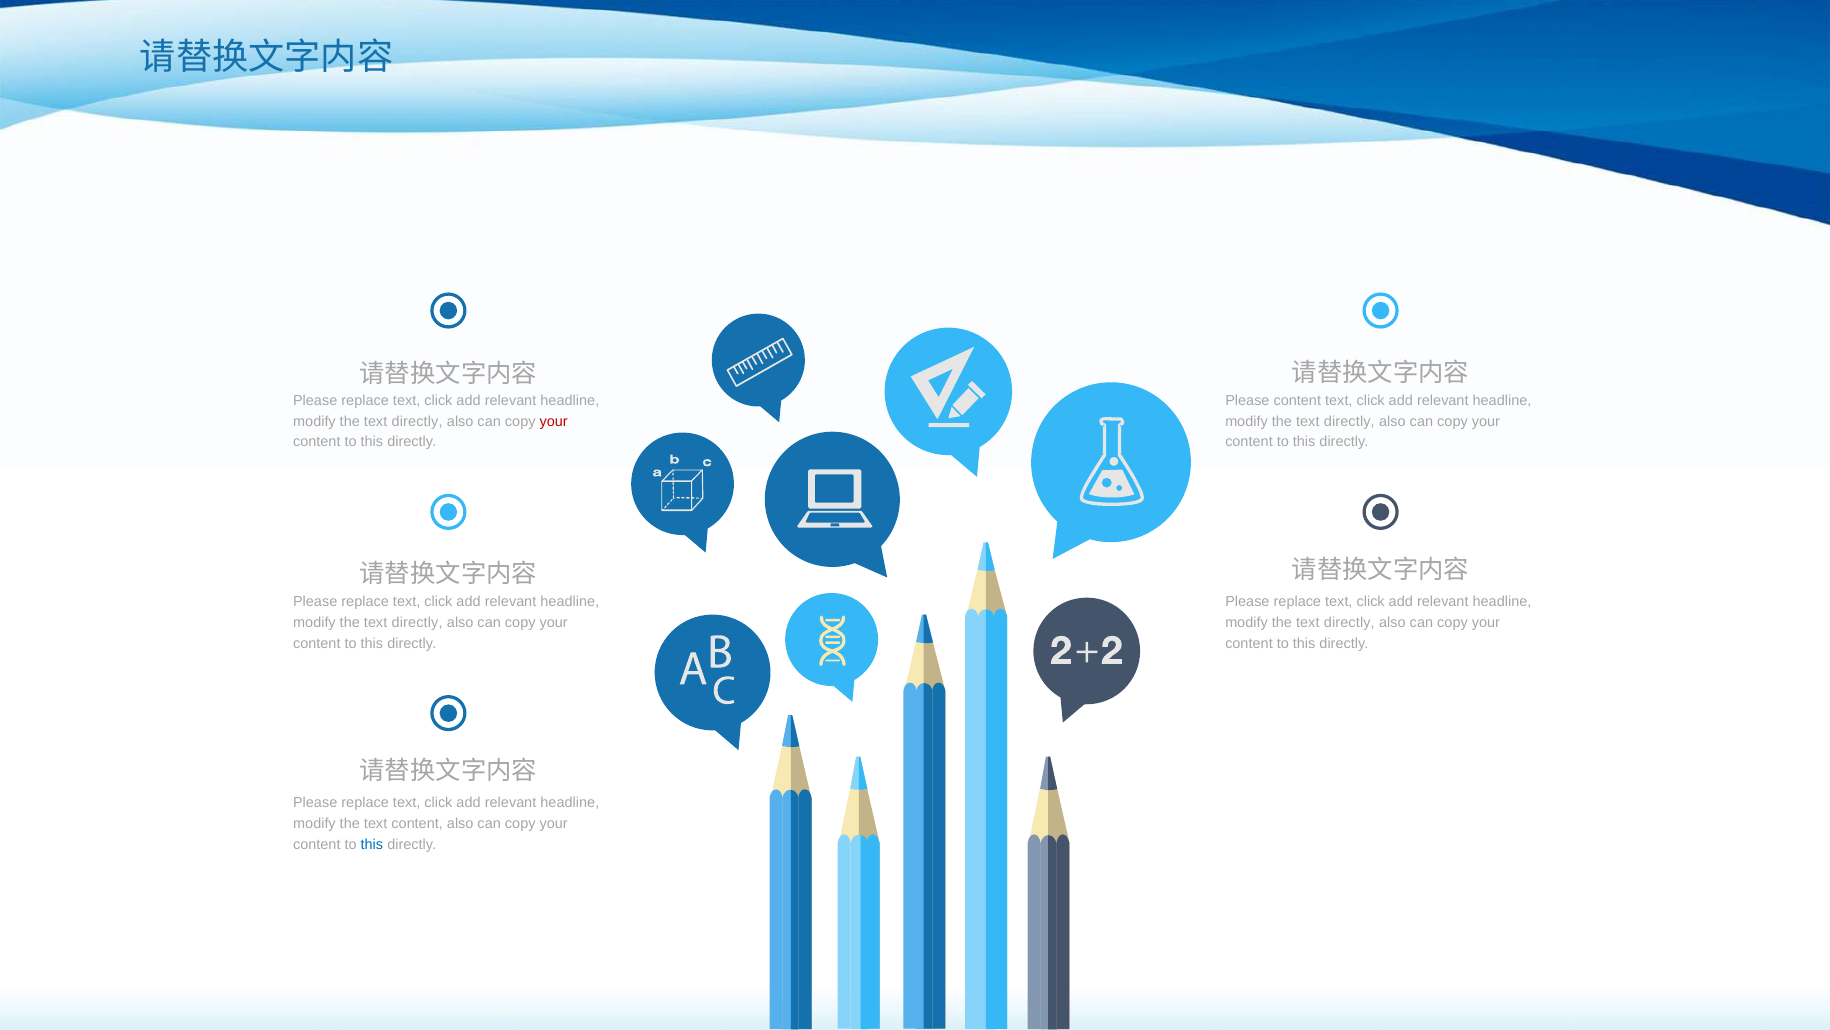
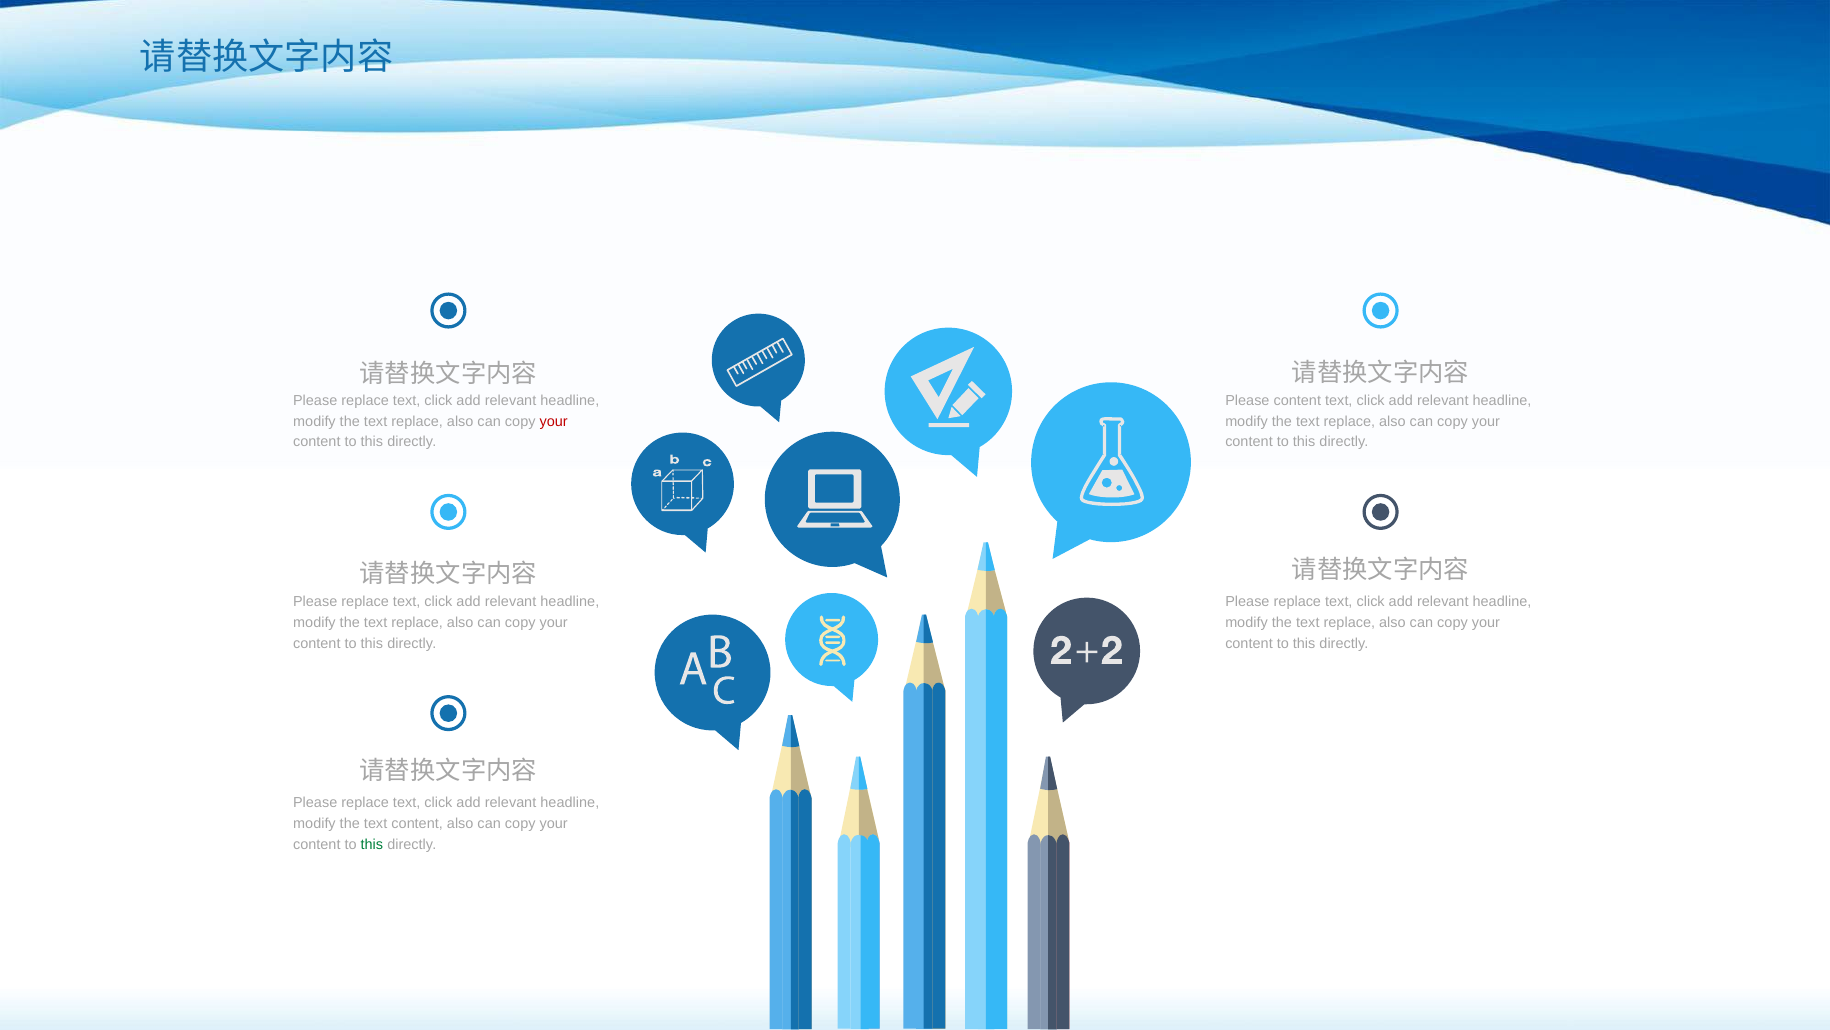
directly at (417, 421): directly -> replace
directly at (1349, 421): directly -> replace
directly at (417, 622): directly -> replace
directly at (1349, 622): directly -> replace
this at (372, 844) colour: blue -> green
